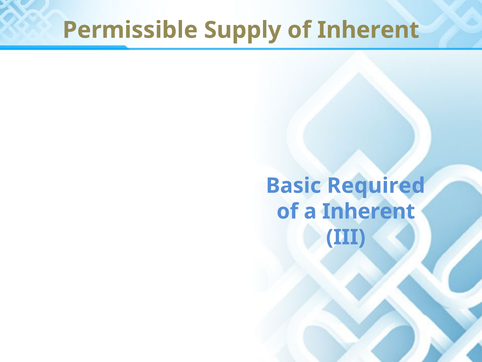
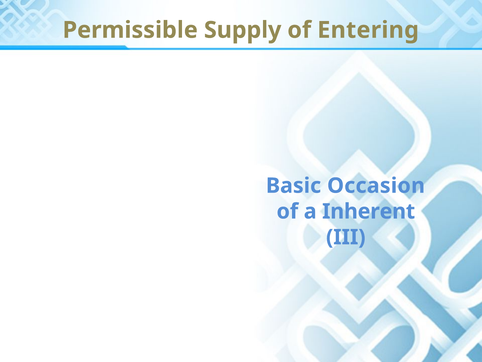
of Inherent: Inherent -> Entering
Required: Required -> Occasion
